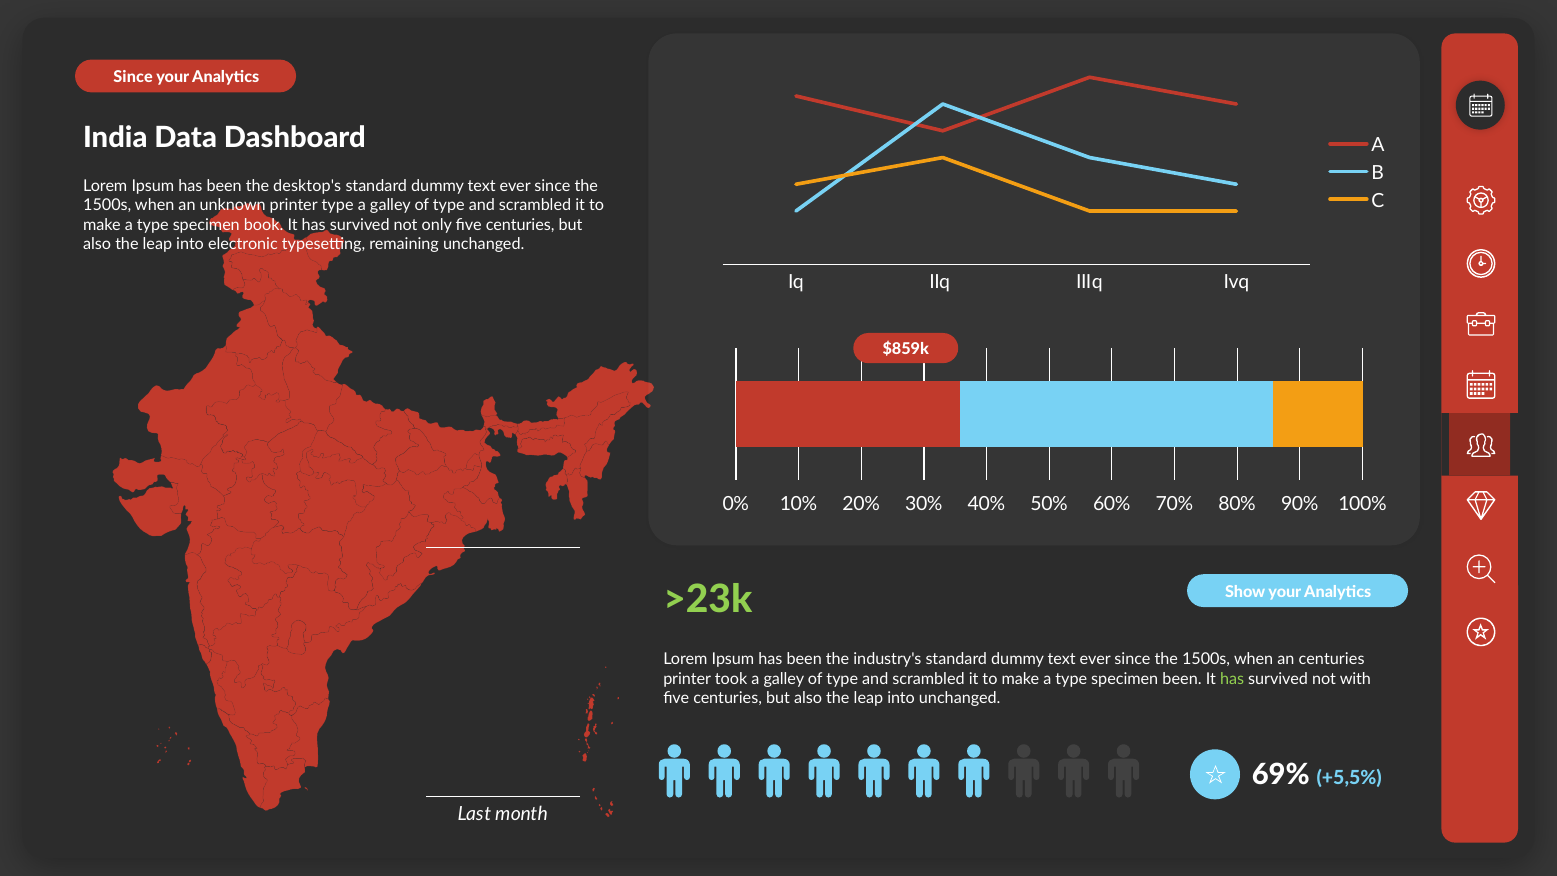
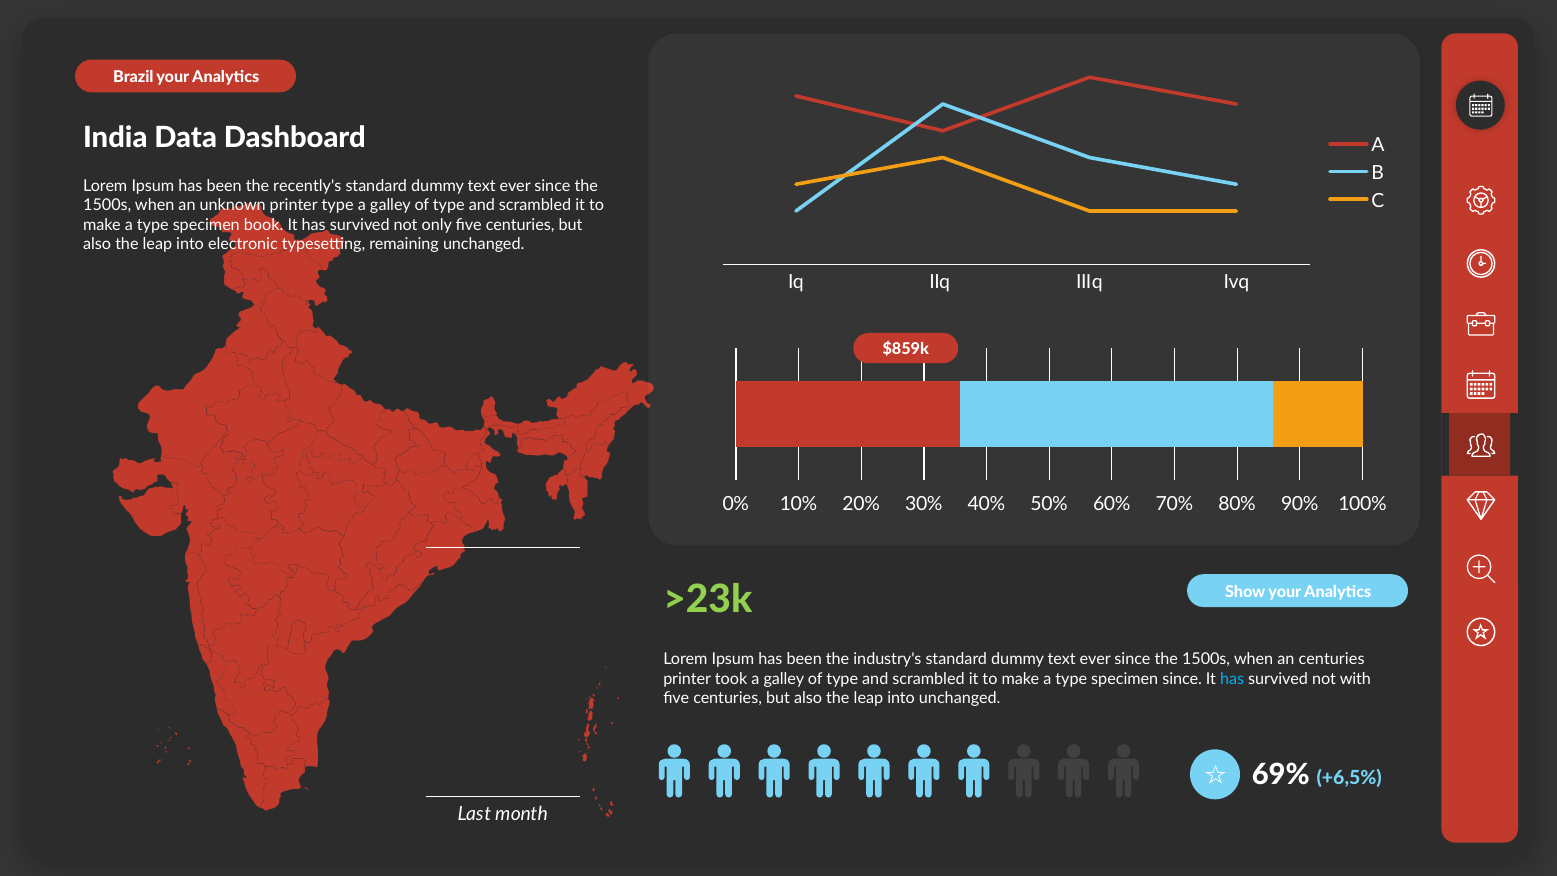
Since at (133, 77): Since -> Brazil
desktop's: desktop's -> recently's
specimen been: been -> since
has at (1232, 679) colour: light green -> light blue
+5,5%: +5,5% -> +6,5%
